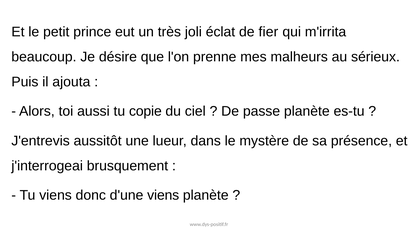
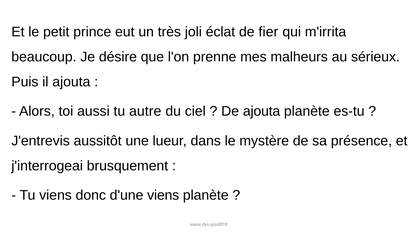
copie: copie -> autre
De passe: passe -> ajouta
